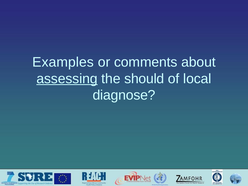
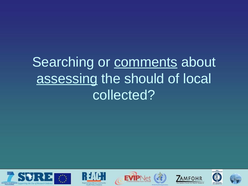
Examples: Examples -> Searching
comments underline: none -> present
diagnose: diagnose -> collected
